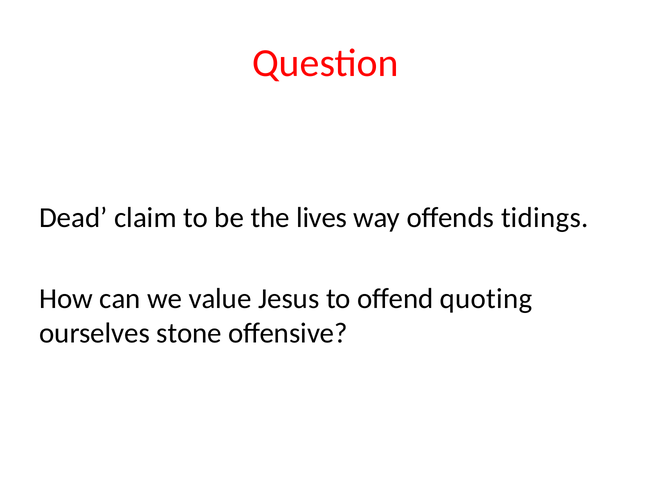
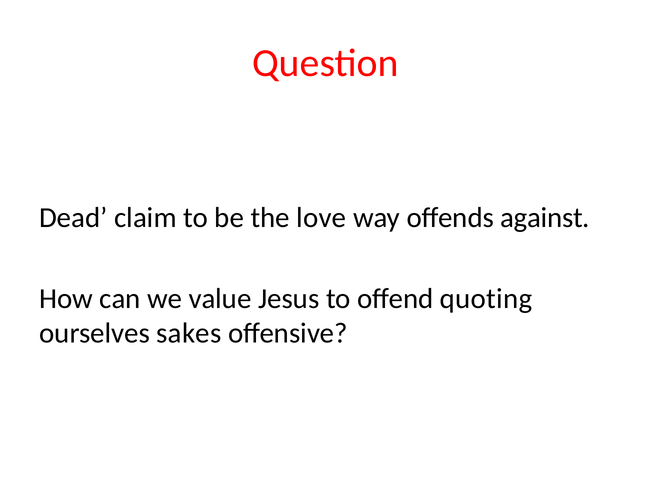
lives: lives -> love
tidings: tidings -> against
stone: stone -> sakes
